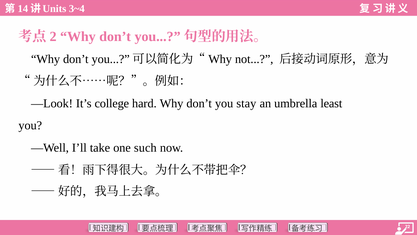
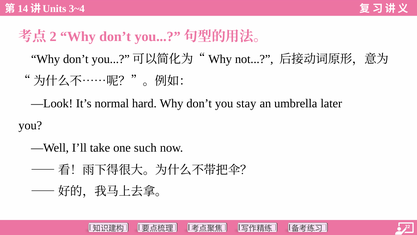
college: college -> normal
least: least -> later
